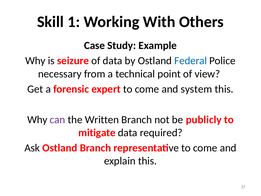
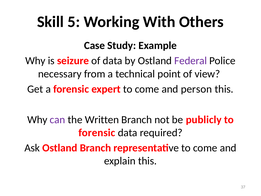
1: 1 -> 5
Federal colour: blue -> purple
system: system -> person
mitigate at (97, 133): mitigate -> forensic
